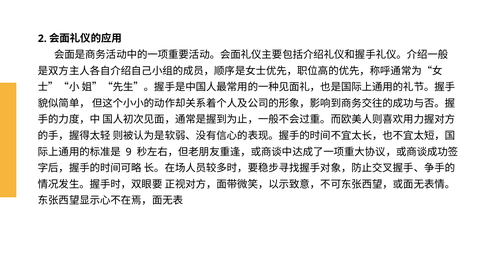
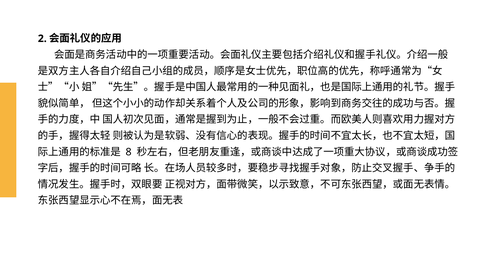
9: 9 -> 8
